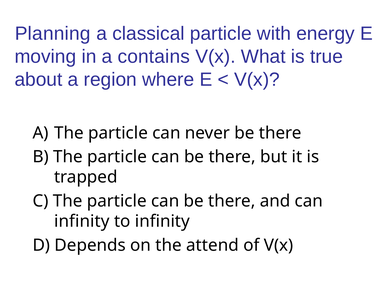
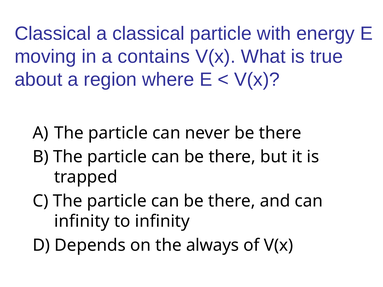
Planning at (53, 34): Planning -> Classical
attend: attend -> always
